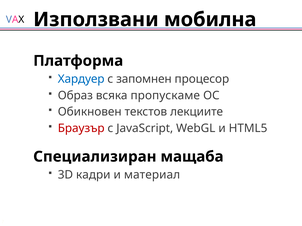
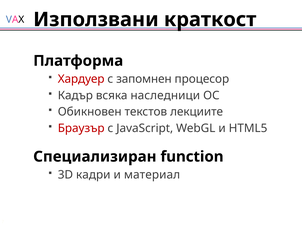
мобилна: мобилна -> краткост
Хардуер colour: blue -> red
Образ: Образ -> Кадър
пропускаме: пропускаме -> наследници
мащаба: мащаба -> function
